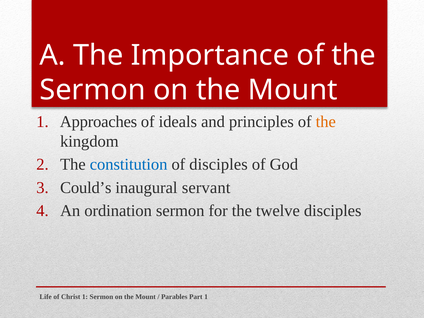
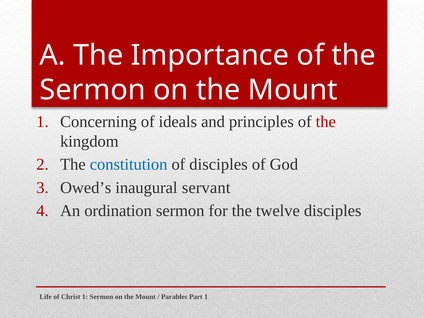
Approaches: Approaches -> Concerning
the at (326, 122) colour: orange -> red
Could’s: Could’s -> Owed’s
